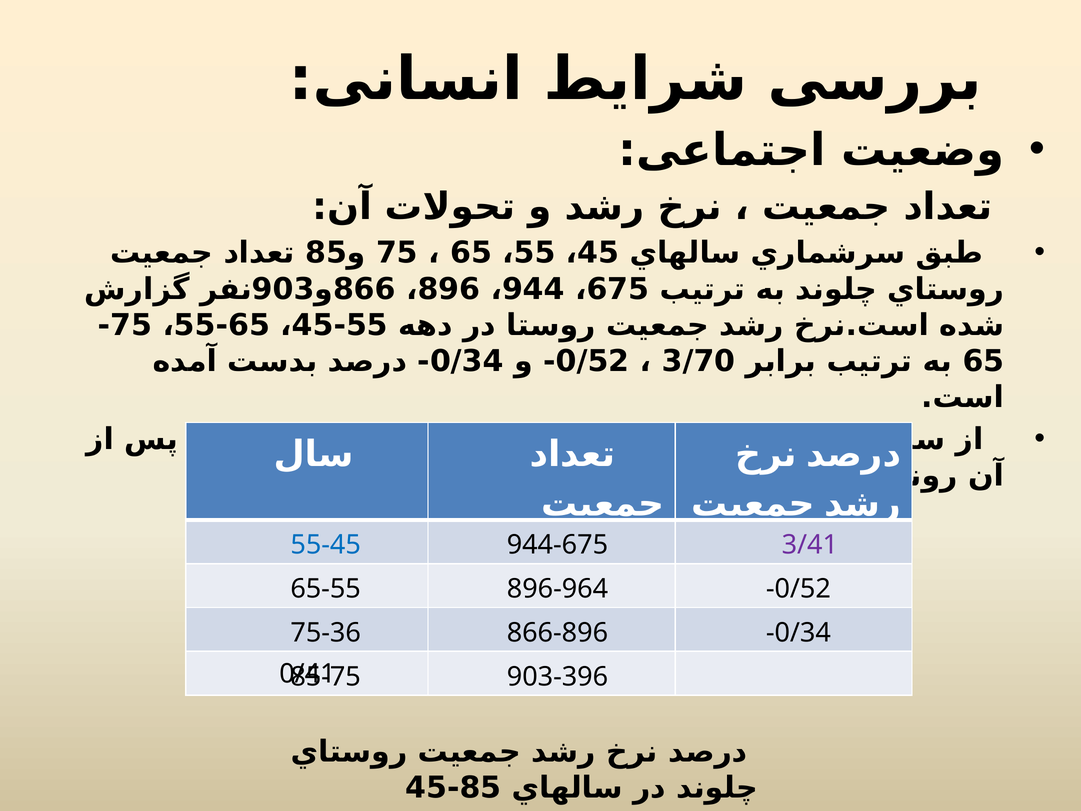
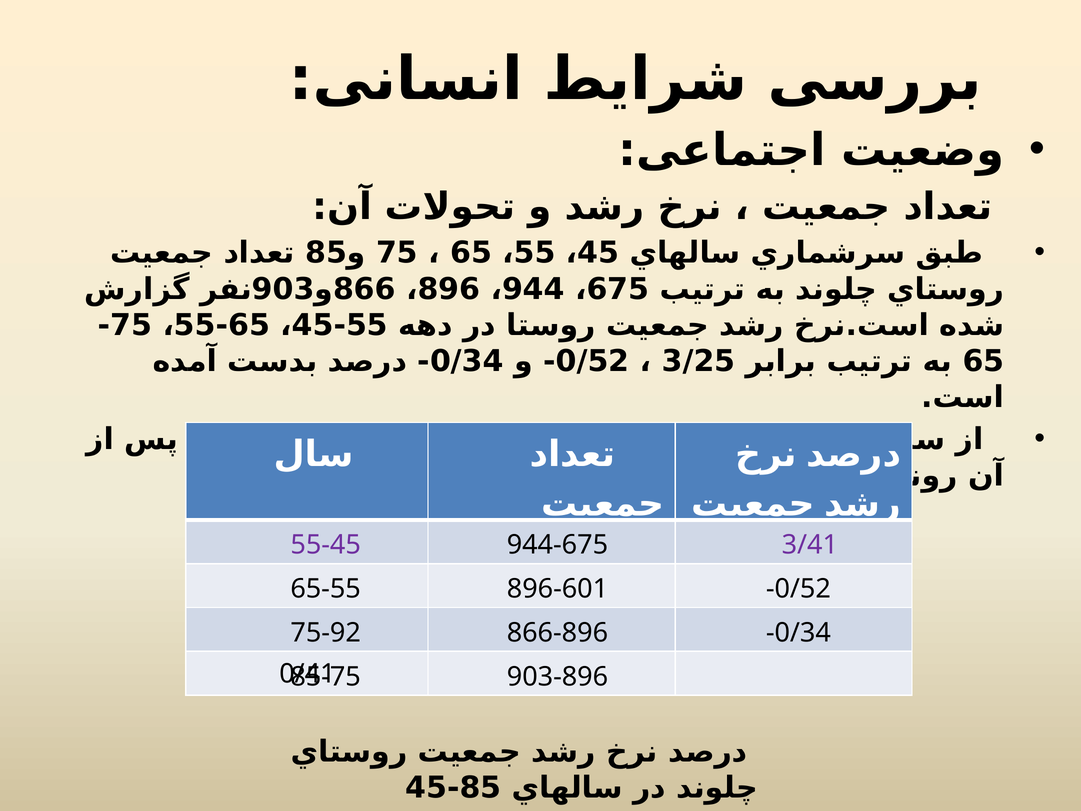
3/70: 3/70 -> 3/25
55-45 colour: blue -> purple
896-964: 896-964 -> 896-601
75-36: 75-36 -> 75-92
903-396: 903-396 -> 903-896
